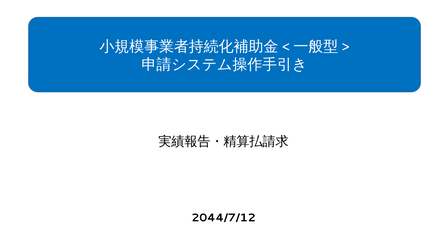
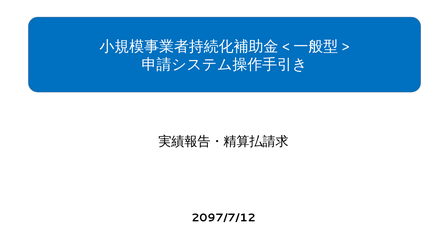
2044/7/12: 2044/7/12 -> 2097/7/12
